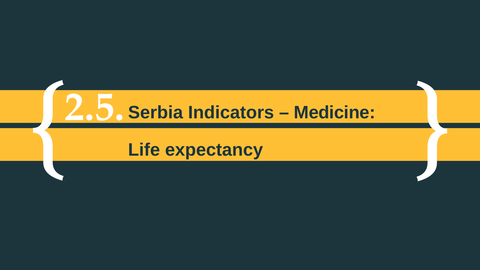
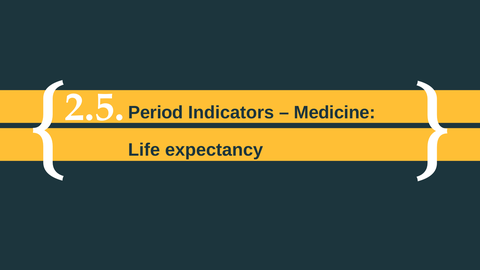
Serbia: Serbia -> Period
